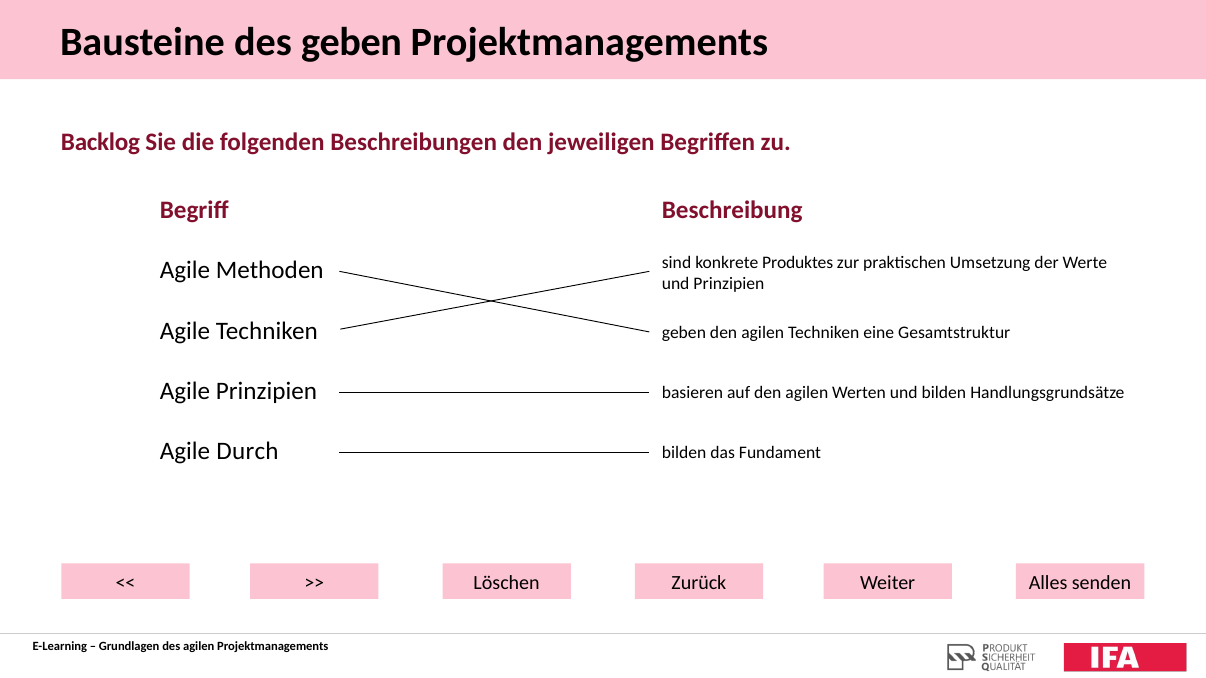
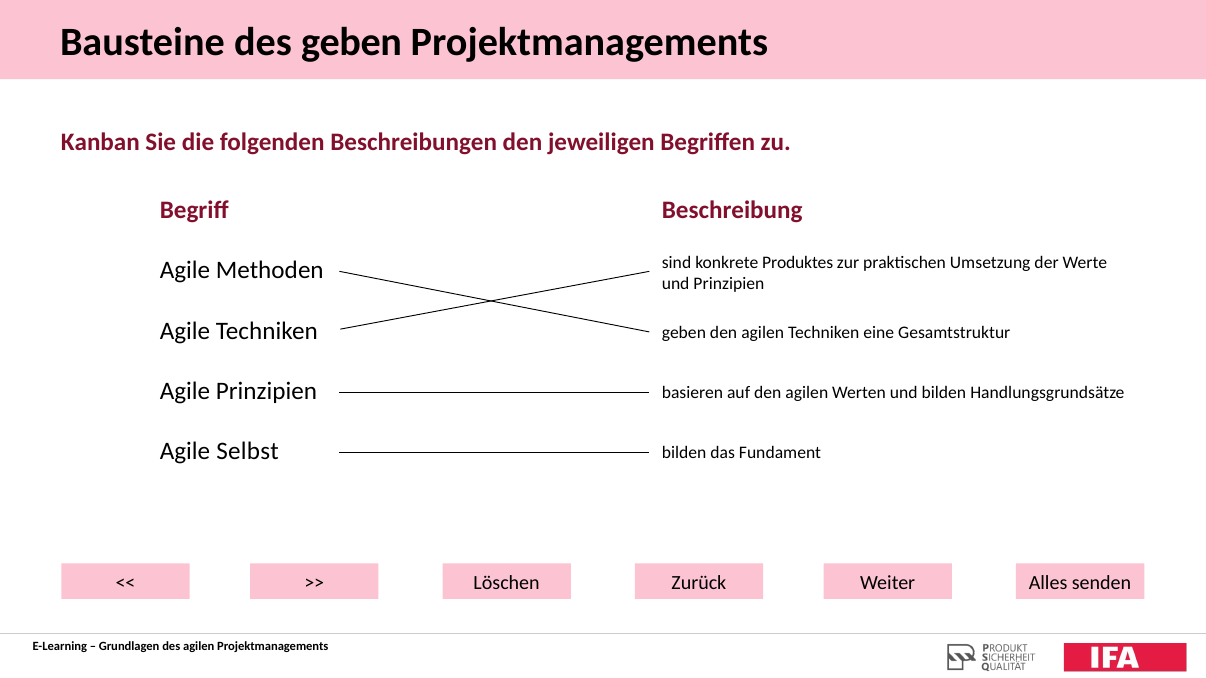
Backlog: Backlog -> Kanban
Durch: Durch -> Selbst
